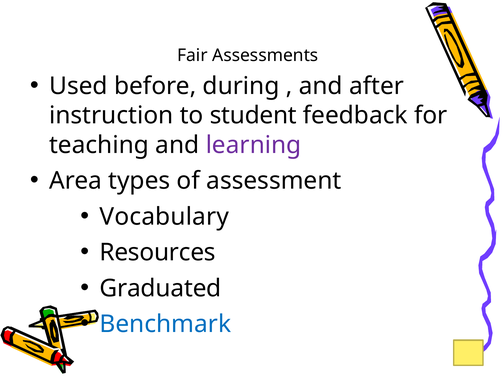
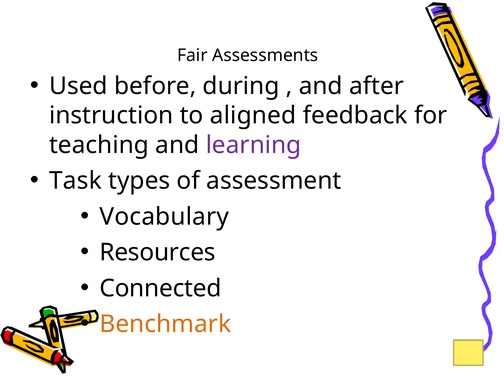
student: student -> aligned
Area: Area -> Task
Graduated: Graduated -> Connected
Benchmark colour: blue -> orange
